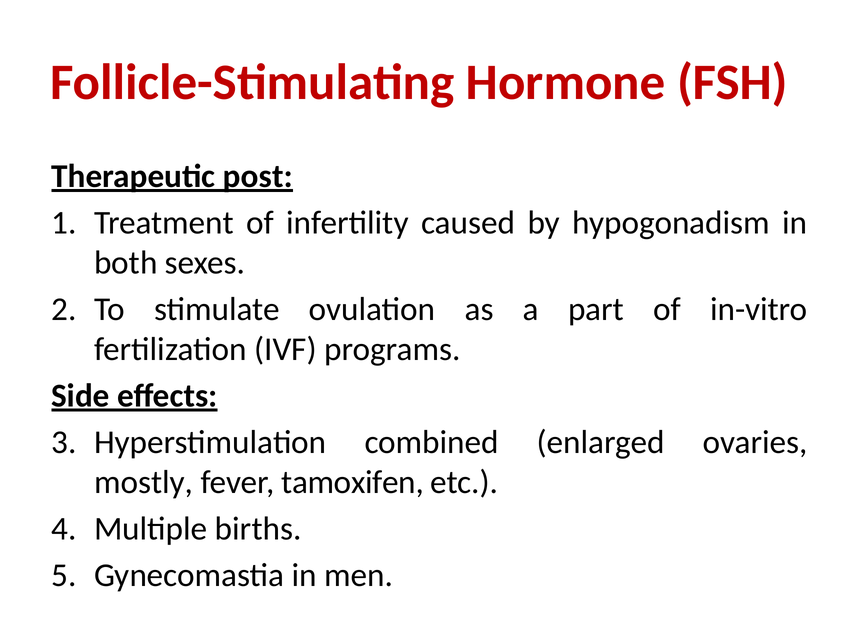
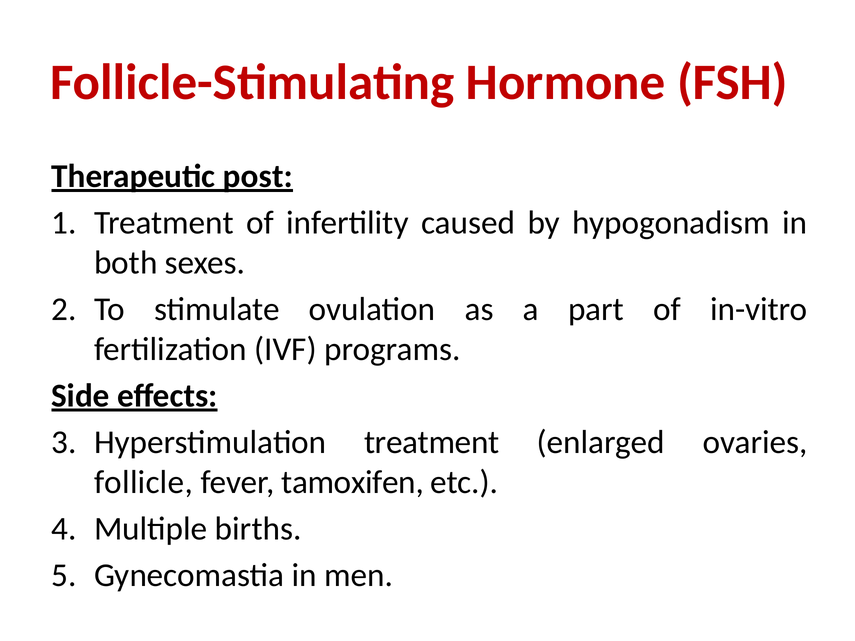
Hyperstimulation combined: combined -> treatment
mostly: mostly -> follicle
